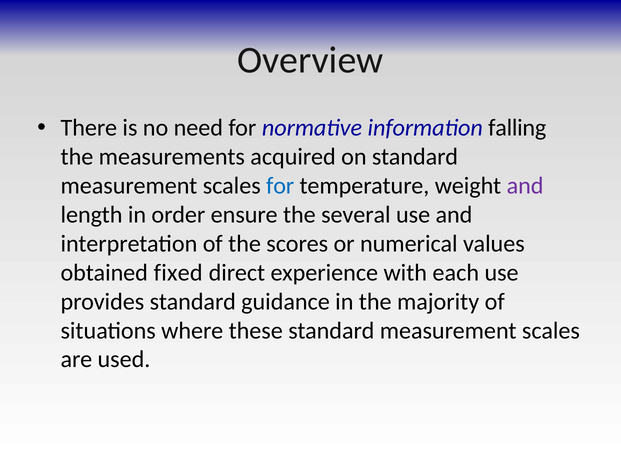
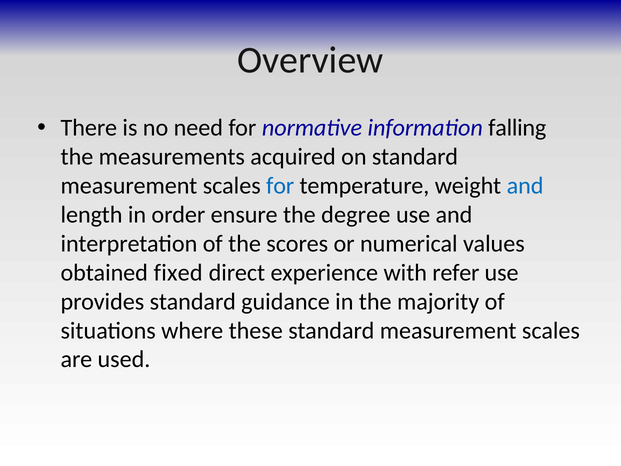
and at (525, 186) colour: purple -> blue
several: several -> degree
each: each -> refer
